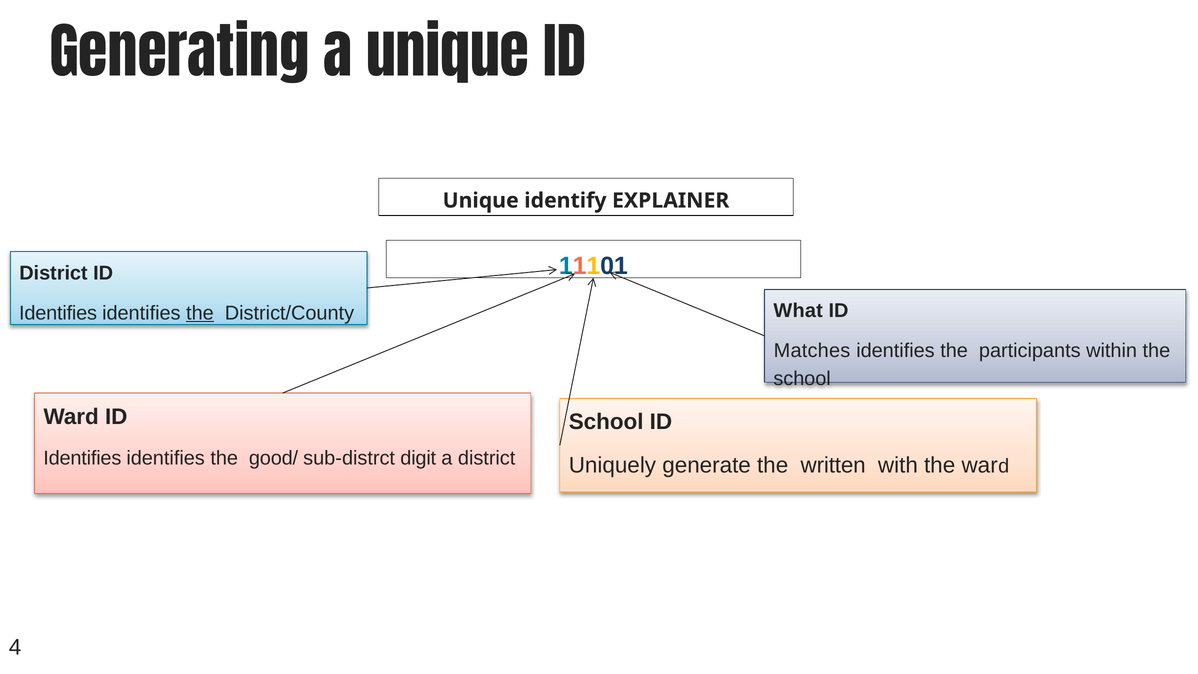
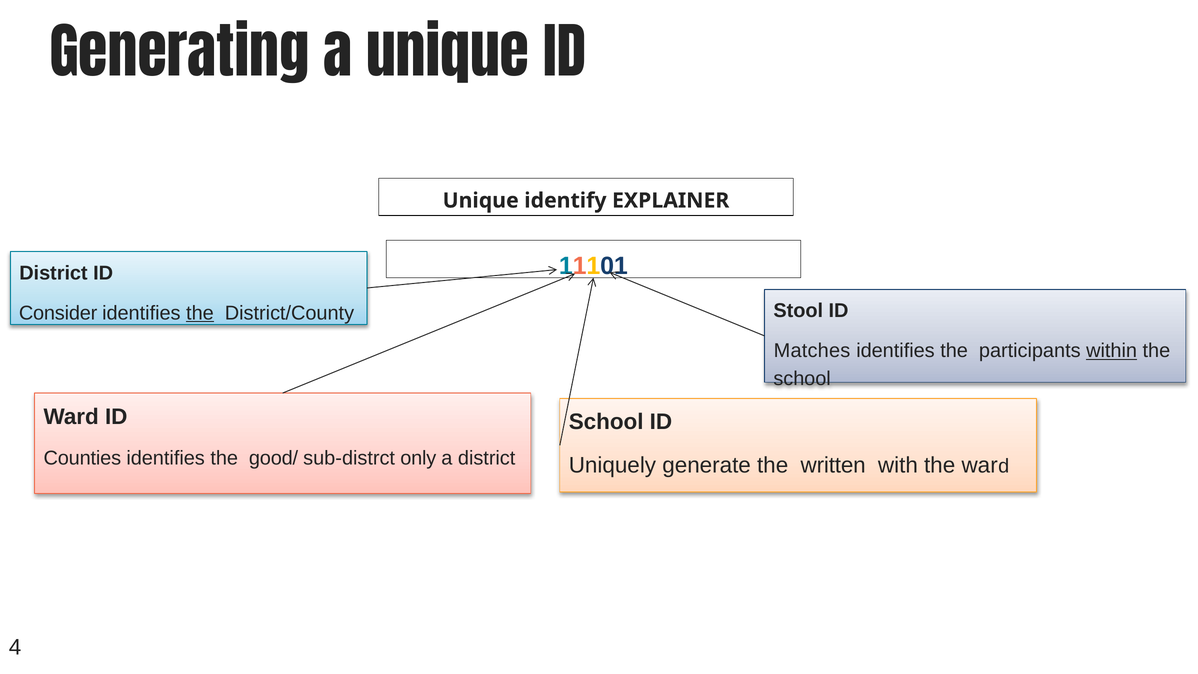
What: What -> Stool
Identifies at (58, 313): Identifies -> Consider
within underline: none -> present
Identifies at (82, 458): Identifies -> Counties
digit: digit -> only
